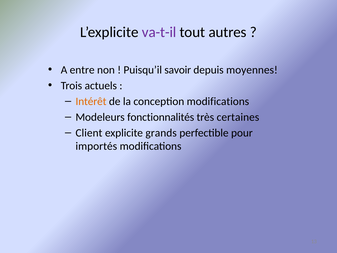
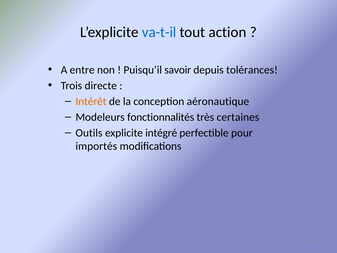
va-t-il colour: purple -> blue
autres: autres -> action
moyennes: moyennes -> tolérances
actuels: actuels -> directe
conception modifications: modifications -> aéronautique
Client: Client -> Outils
grands: grands -> intégré
